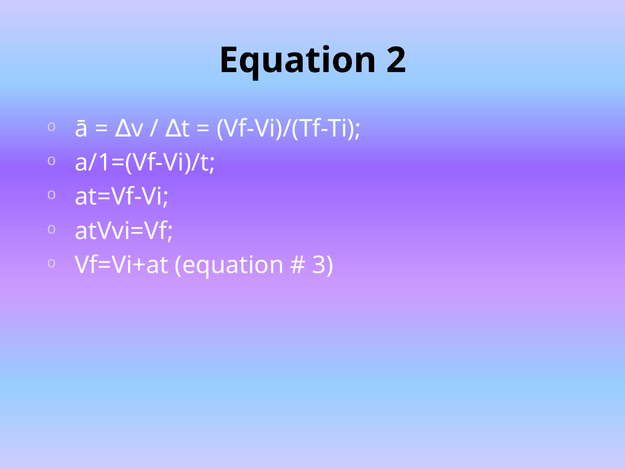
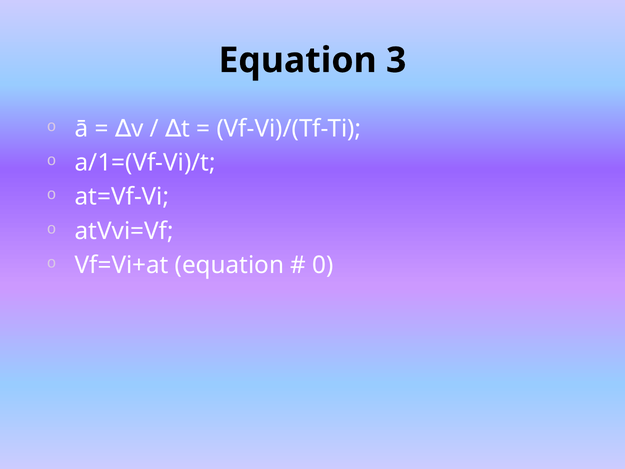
2: 2 -> 3
3: 3 -> 0
